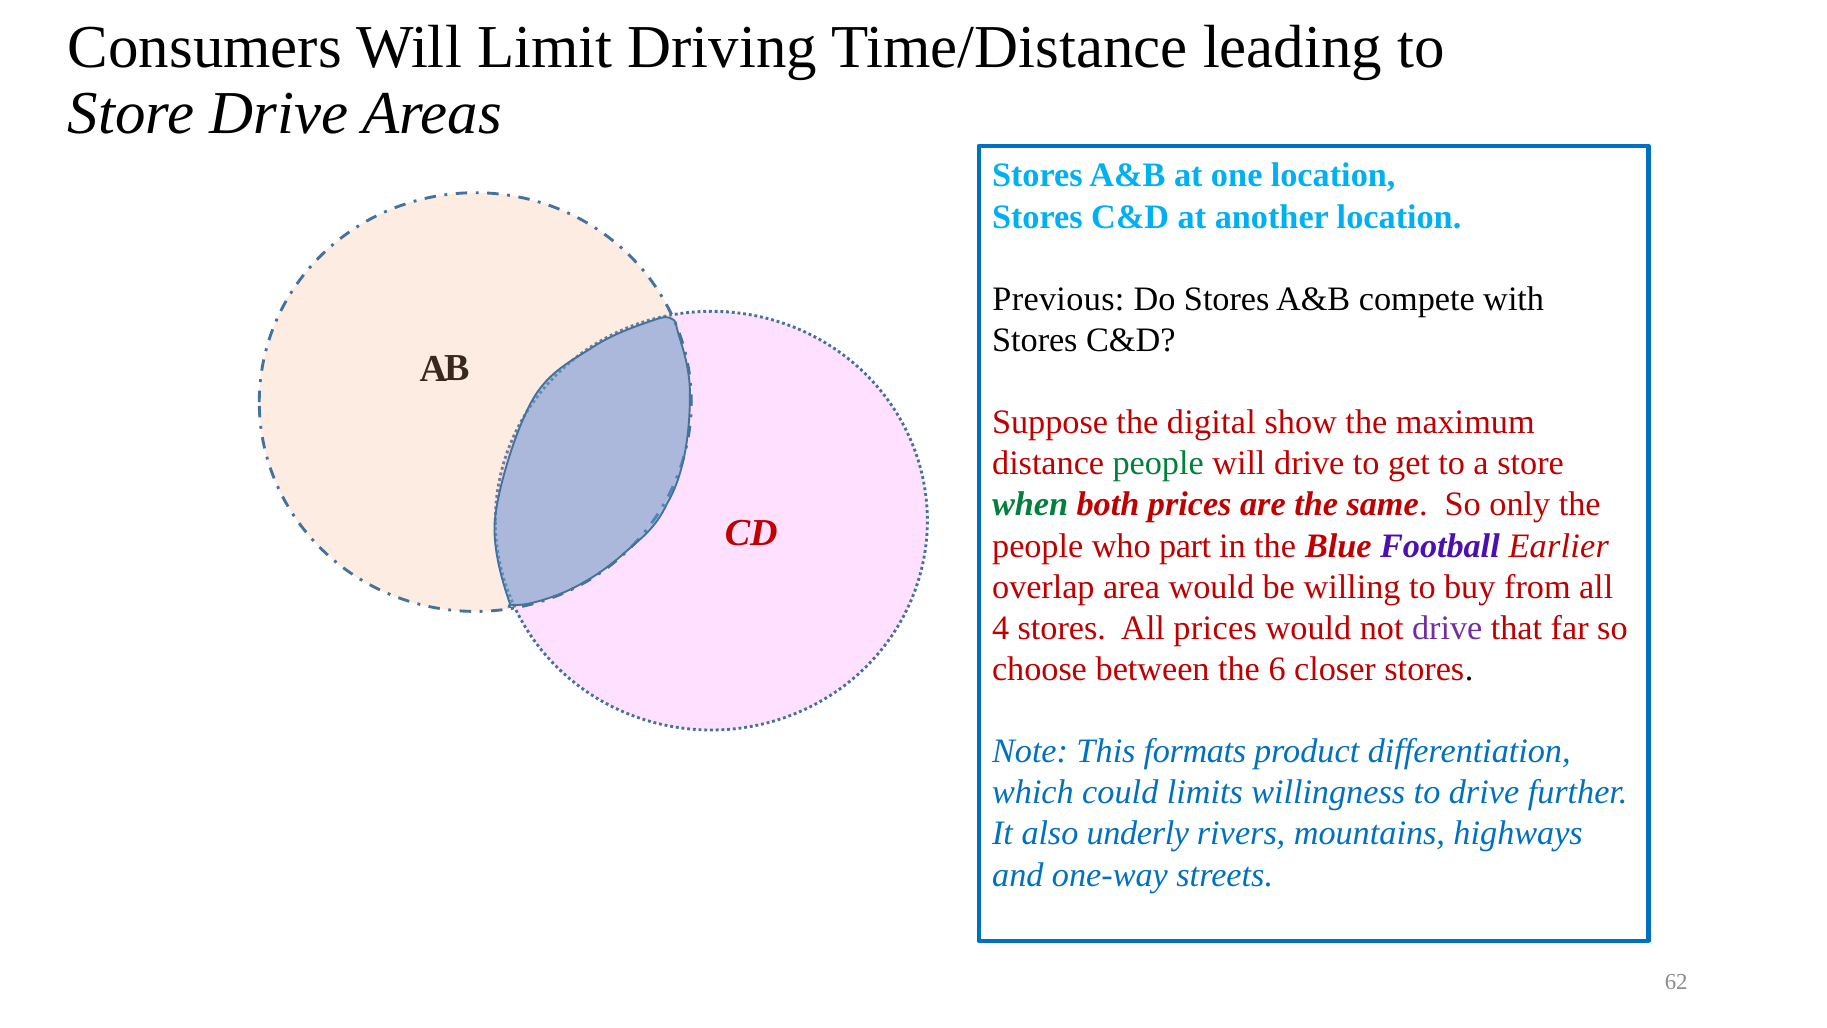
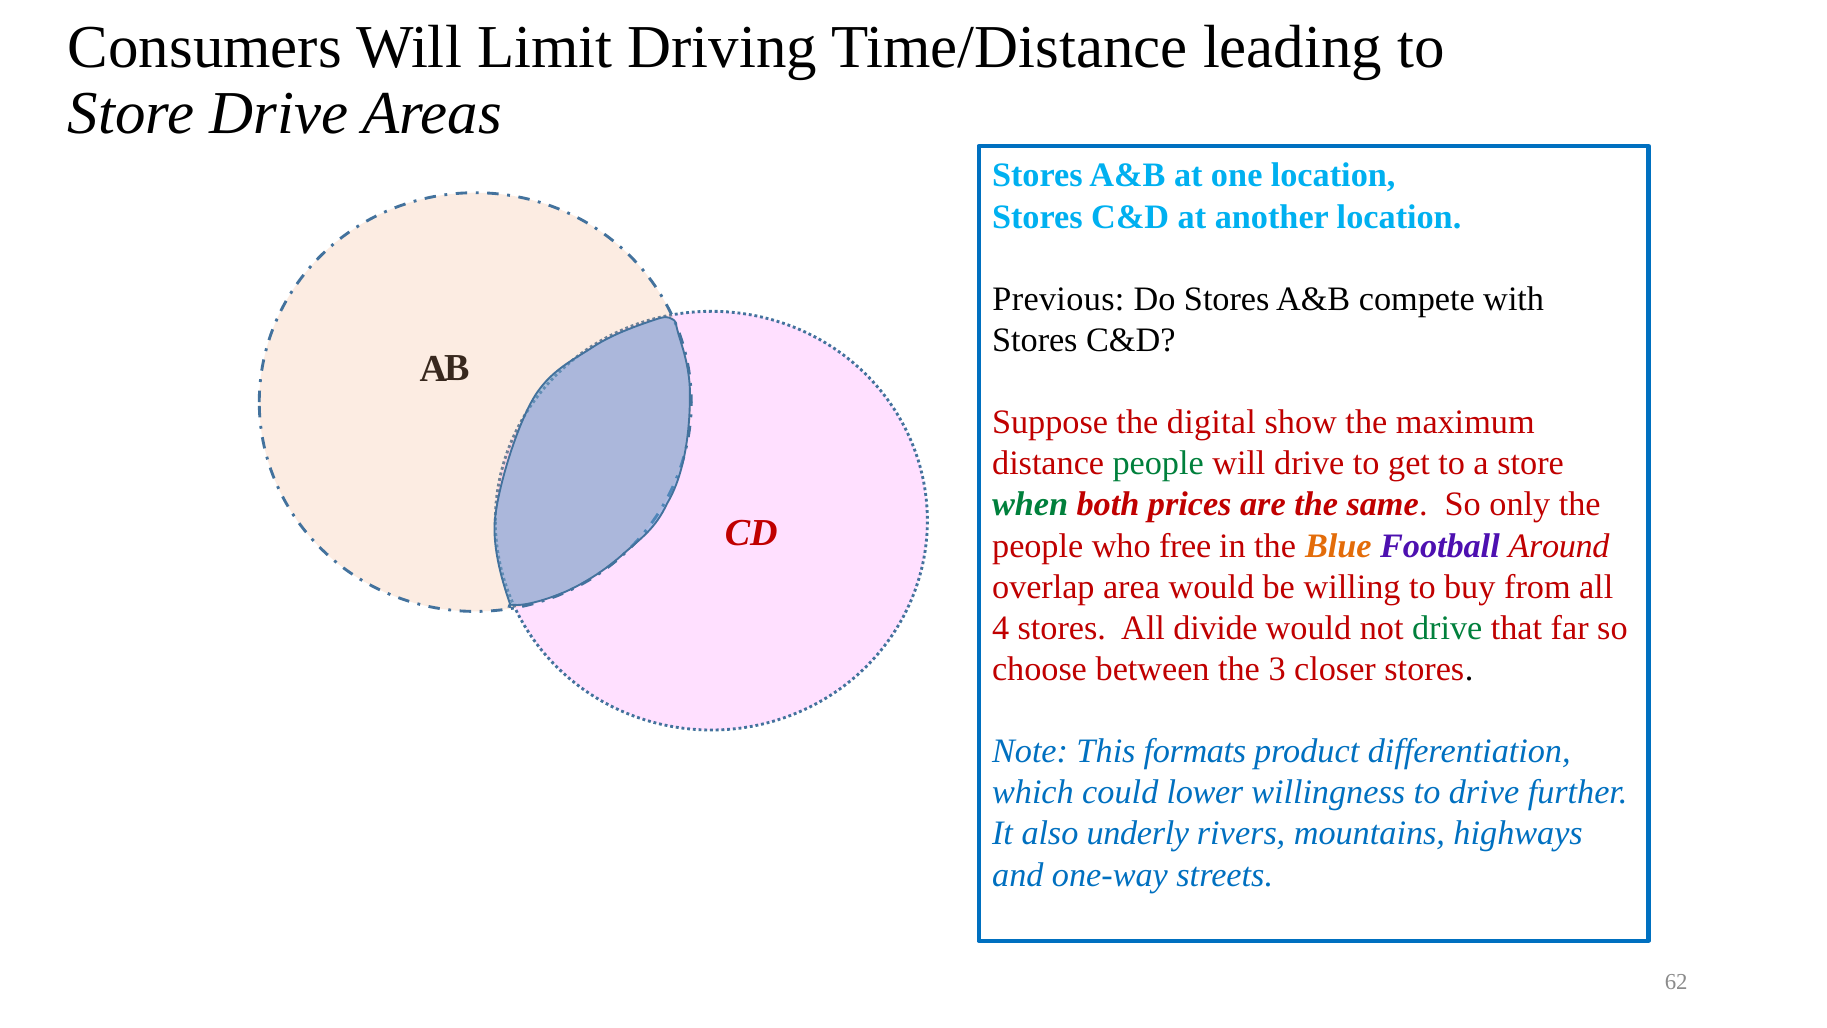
part: part -> free
Blue colour: red -> orange
Earlier: Earlier -> Around
All prices: prices -> divide
drive at (1447, 628) colour: purple -> green
6: 6 -> 3
limits: limits -> lower
